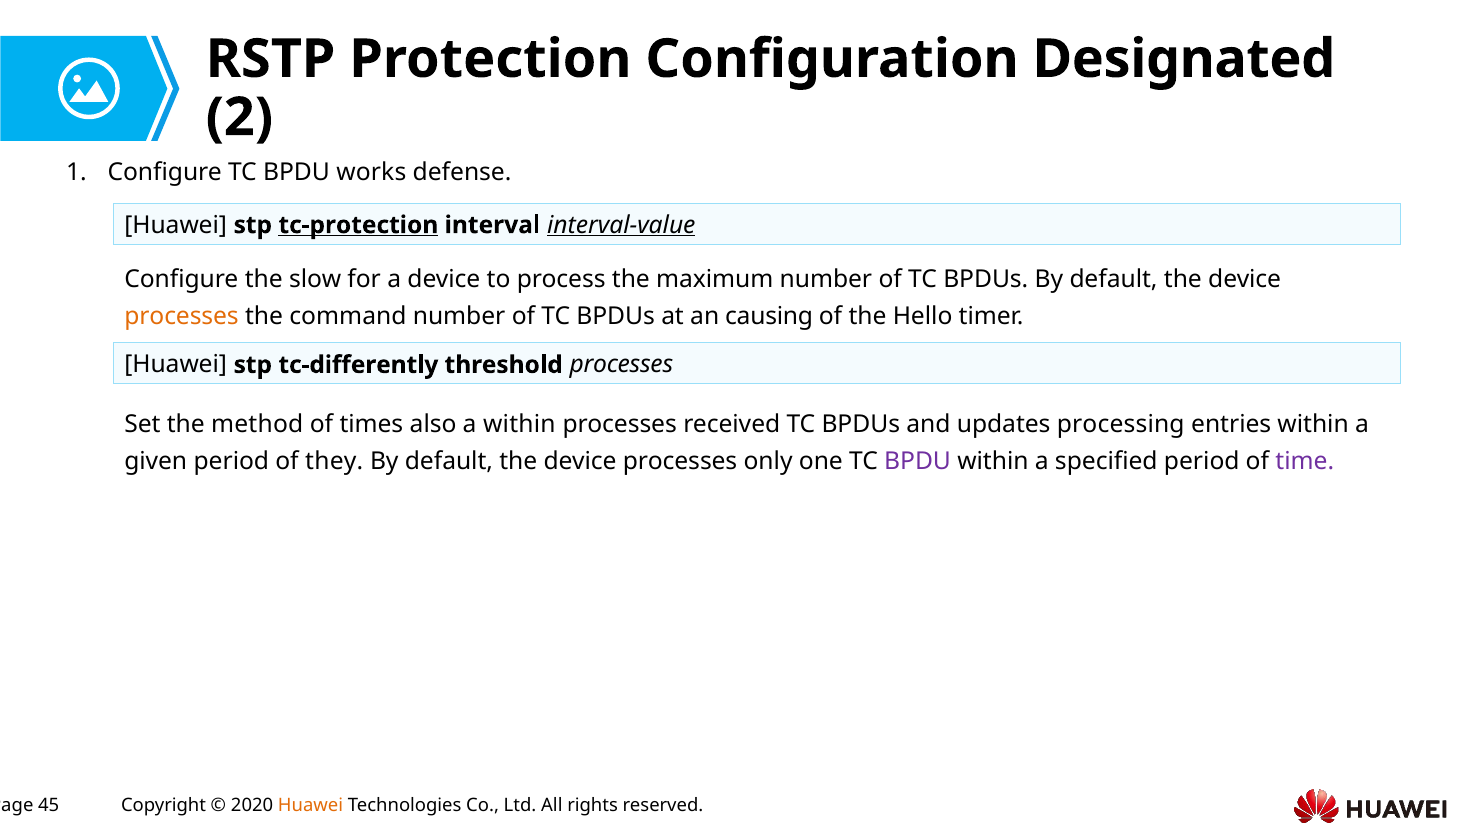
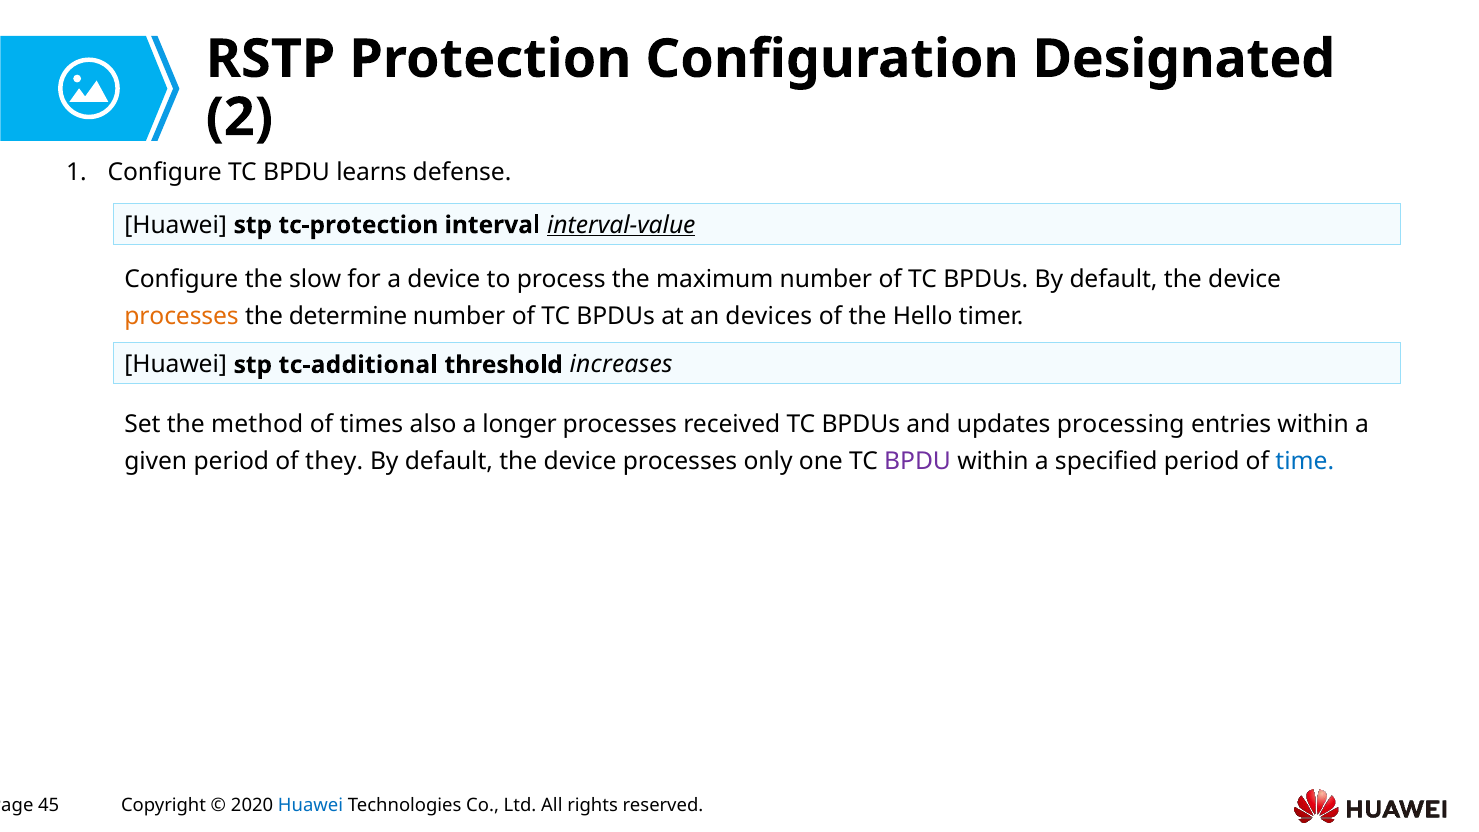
works: works -> learns
tc-protection underline: present -> none
command: command -> determine
causing: causing -> devices
tc-differently: tc-differently -> tc-additional
threshold processes: processes -> increases
a within: within -> longer
time colour: purple -> blue
Huawei at (311, 806) colour: orange -> blue
